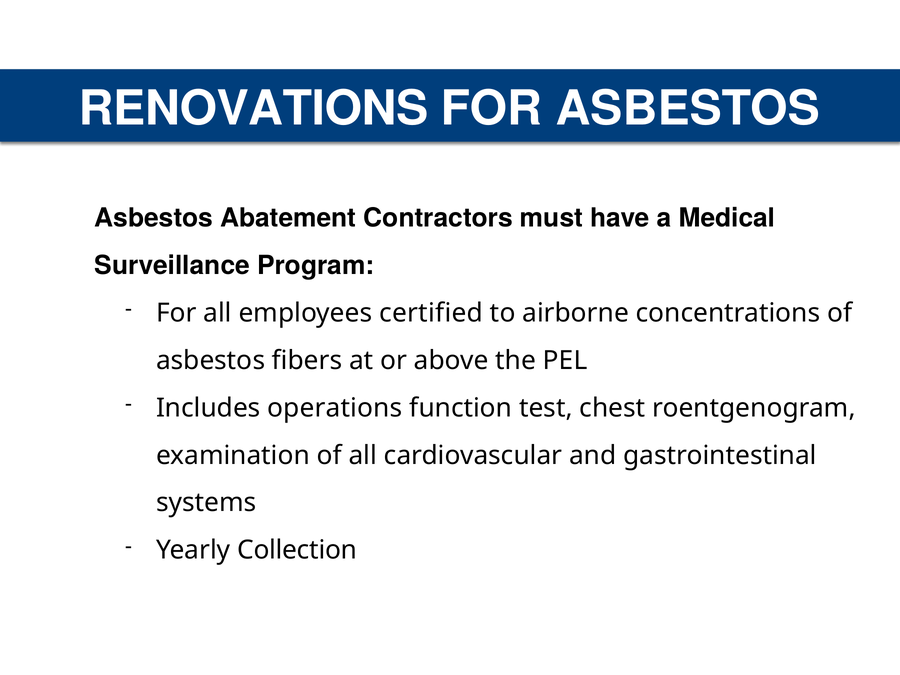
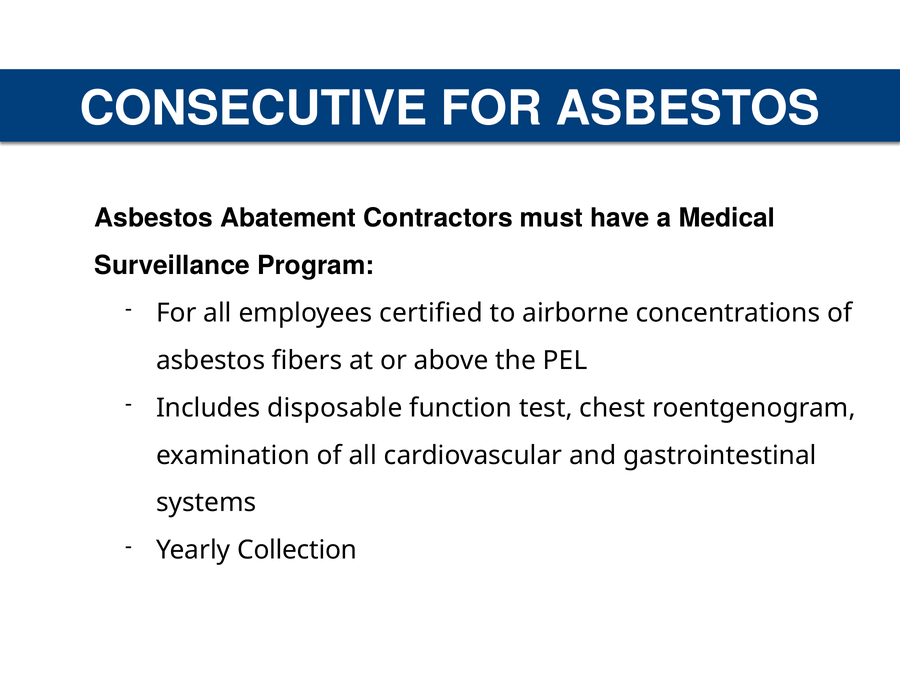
RENOVATIONS: RENOVATIONS -> CONSECUTIVE
operations: operations -> disposable
